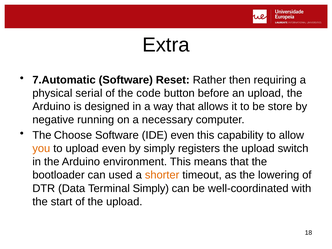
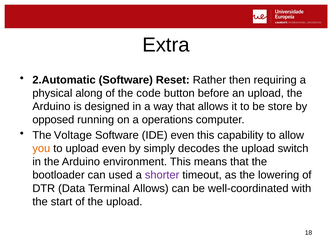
7.Automatic: 7.Automatic -> 2.Automatic
serial: serial -> along
negative: negative -> opposed
necessary: necessary -> operations
Choose: Choose -> Voltage
registers: registers -> decodes
shorter colour: orange -> purple
Terminal Simply: Simply -> Allows
